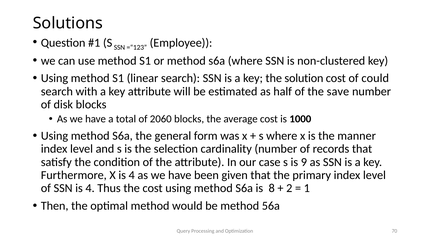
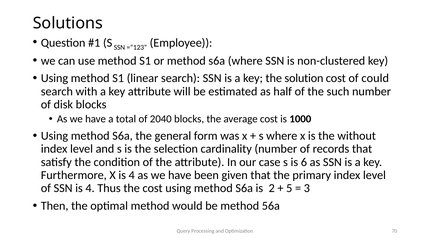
save: save -> such
2060: 2060 -> 2040
manner: manner -> without
9: 9 -> 6
8: 8 -> 2
2: 2 -> 5
1: 1 -> 3
